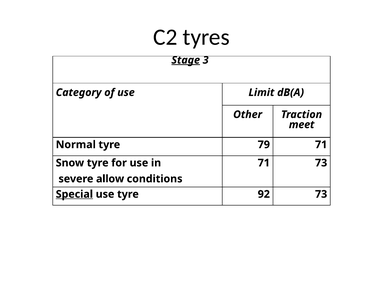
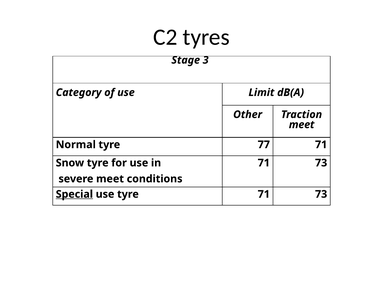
Stage underline: present -> none
79: 79 -> 77
severe allow: allow -> meet
tyre 92: 92 -> 71
